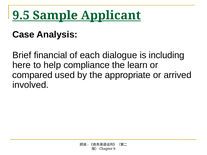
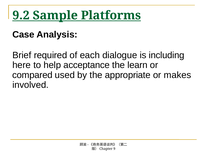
9.5: 9.5 -> 9.2
Applicant: Applicant -> Platforms
financial: financial -> required
compliance: compliance -> acceptance
arrived: arrived -> makes
